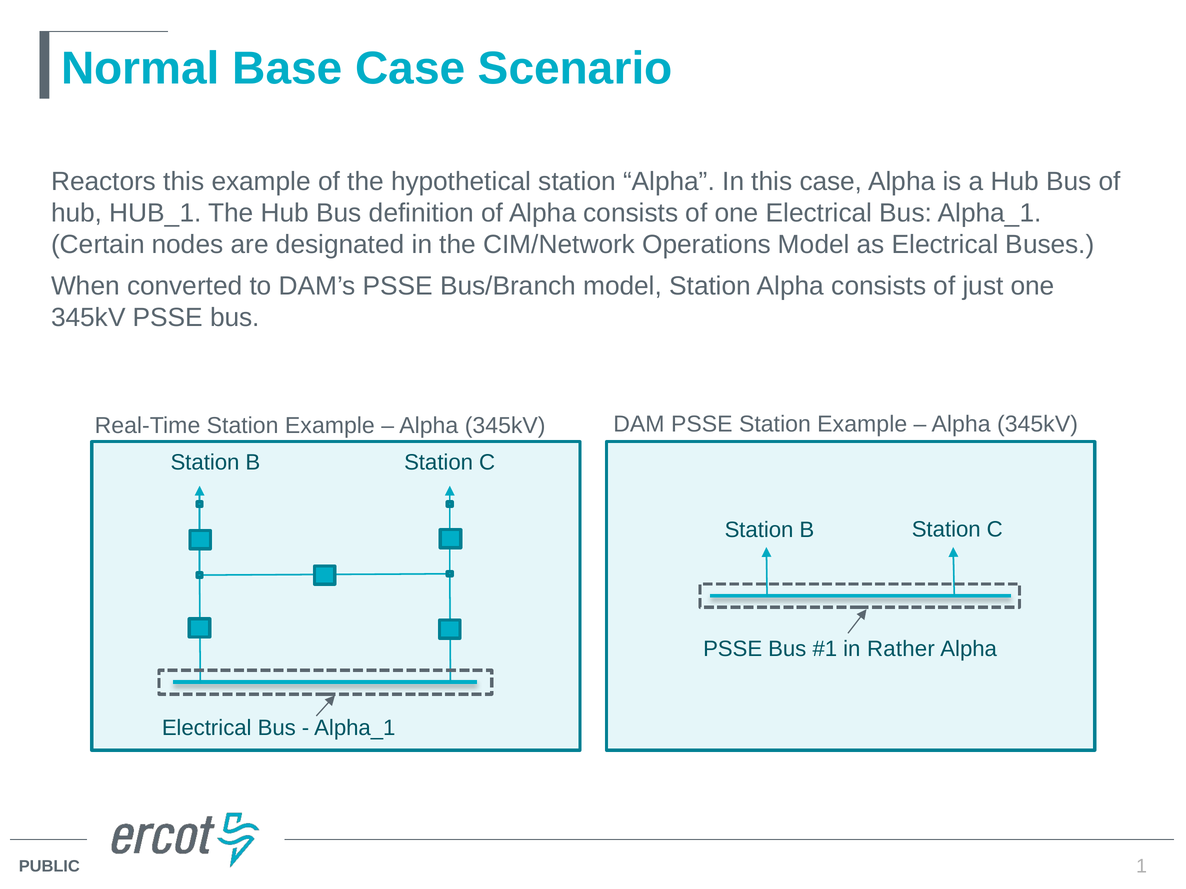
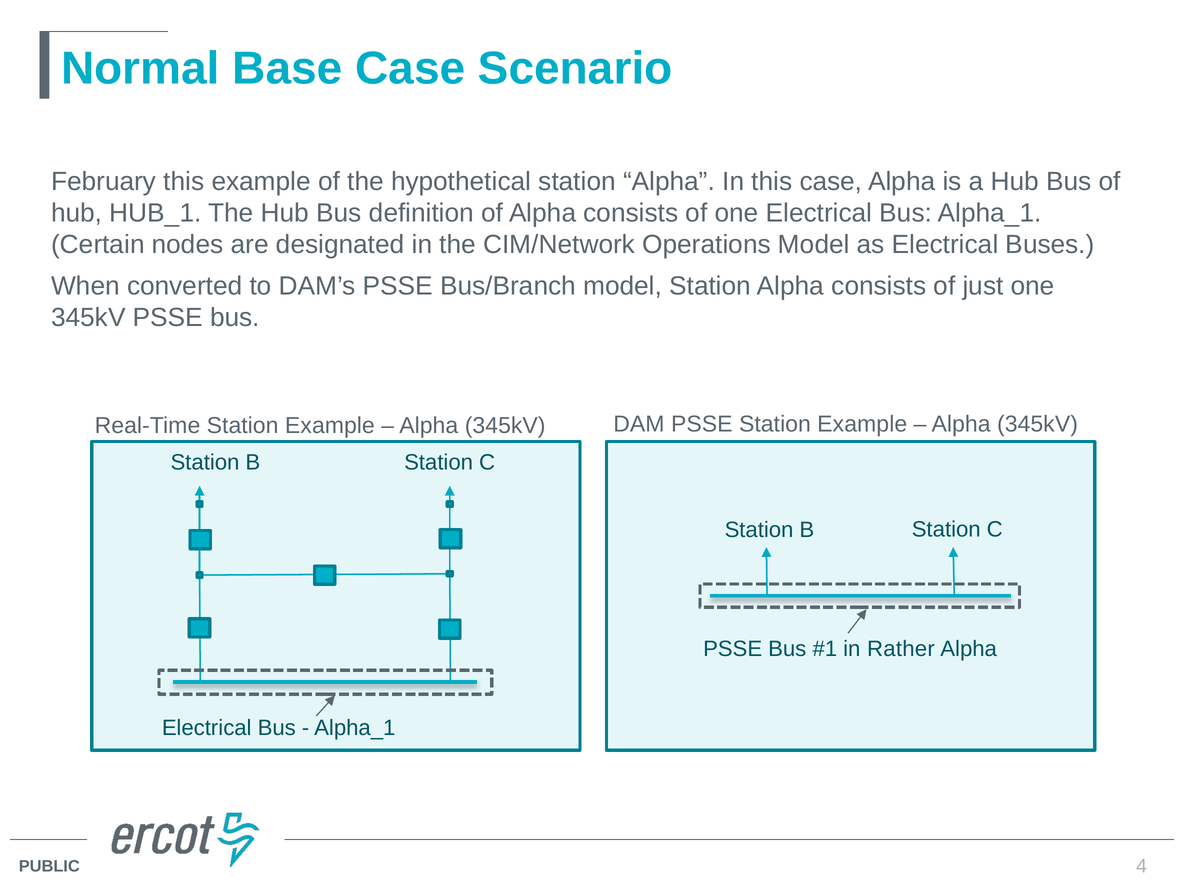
Reactors: Reactors -> February
1: 1 -> 4
